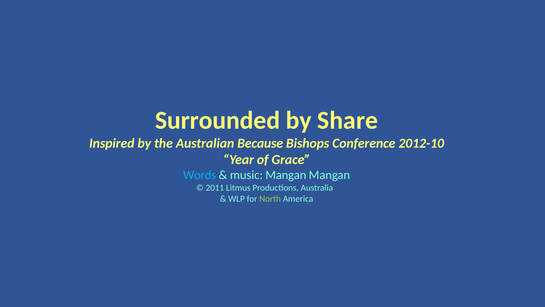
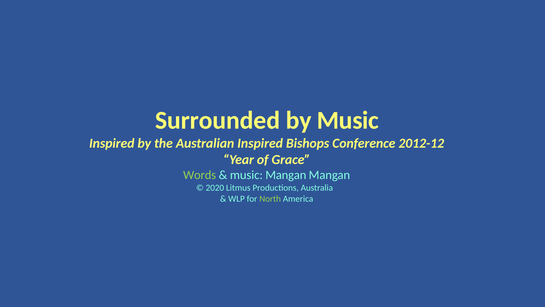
by Share: Share -> Music
Australian Because: Because -> Inspired
2012-10: 2012-10 -> 2012-12
Words colour: light blue -> light green
2011: 2011 -> 2020
